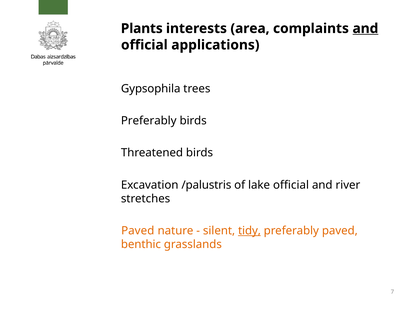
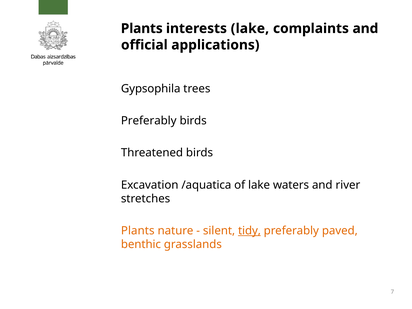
interests area: area -> lake
and at (365, 28) underline: present -> none
/palustris: /palustris -> /aquatica
lake official: official -> waters
Paved at (138, 231): Paved -> Plants
